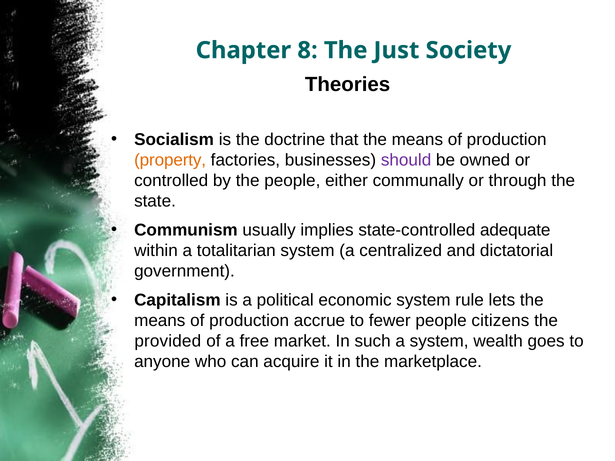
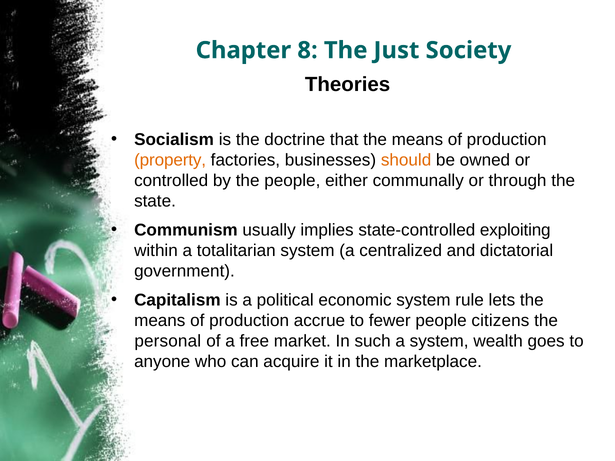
should colour: purple -> orange
adequate: adequate -> exploiting
provided: provided -> personal
